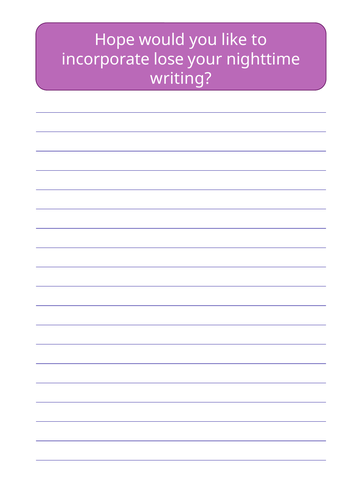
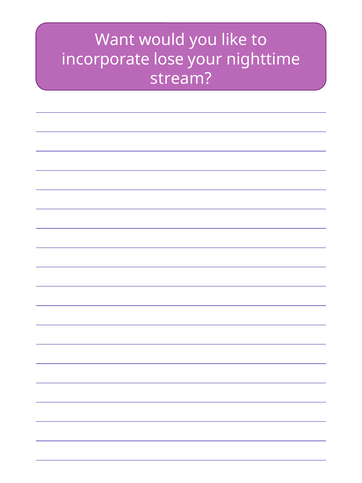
Hope: Hope -> Want
writing: writing -> stream
